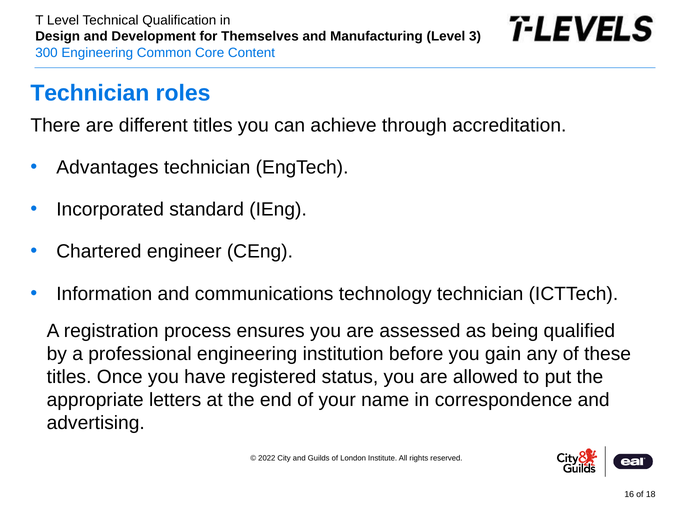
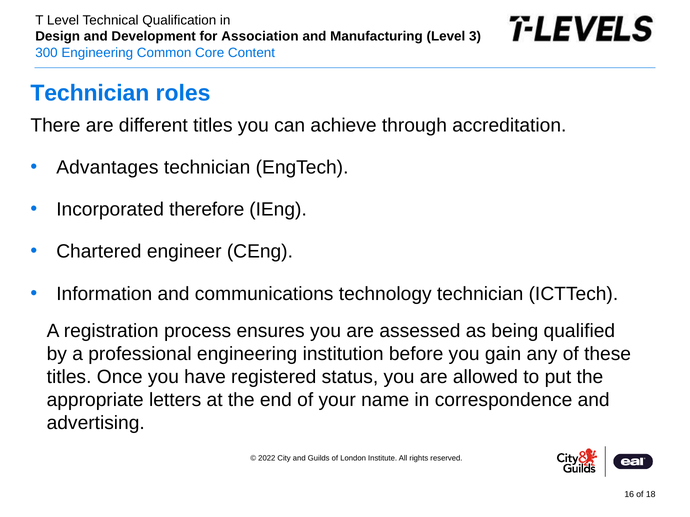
Themselves: Themselves -> Association
standard: standard -> therefore
